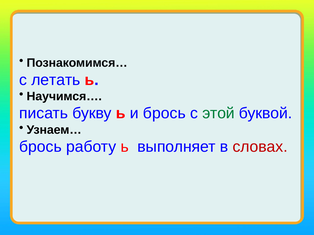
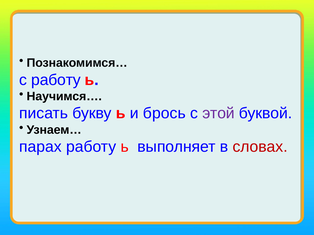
с летать: летать -> работу
этой colour: green -> purple
брось at (40, 147): брось -> парах
